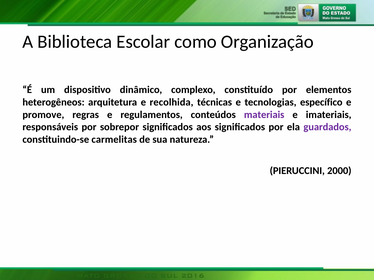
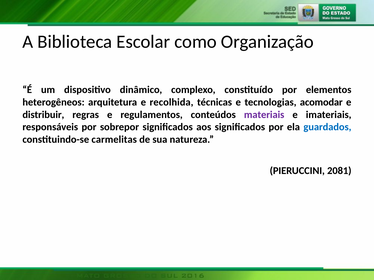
específico: específico -> acomodar
promove: promove -> distribuir
guardados colour: purple -> blue
2000: 2000 -> 2081
